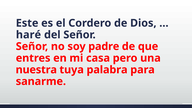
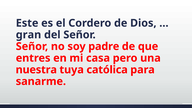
haré: haré -> gran
palabra: palabra -> católica
